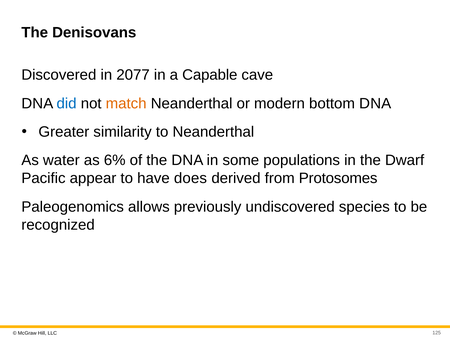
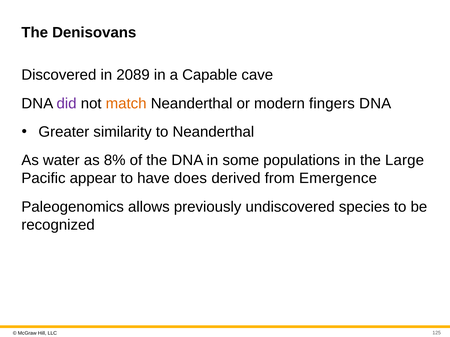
2077: 2077 -> 2089
did colour: blue -> purple
bottom: bottom -> fingers
6%: 6% -> 8%
Dwarf: Dwarf -> Large
Protosomes: Protosomes -> Emergence
